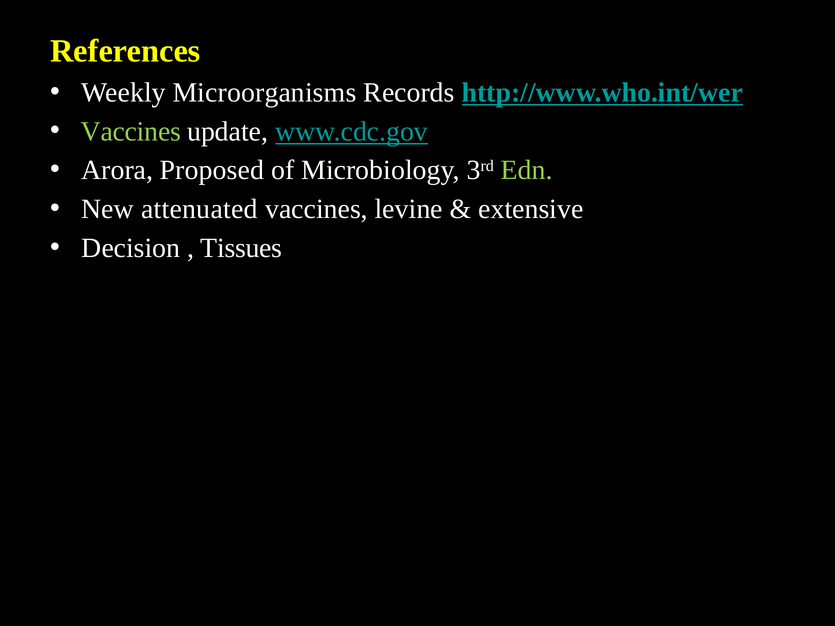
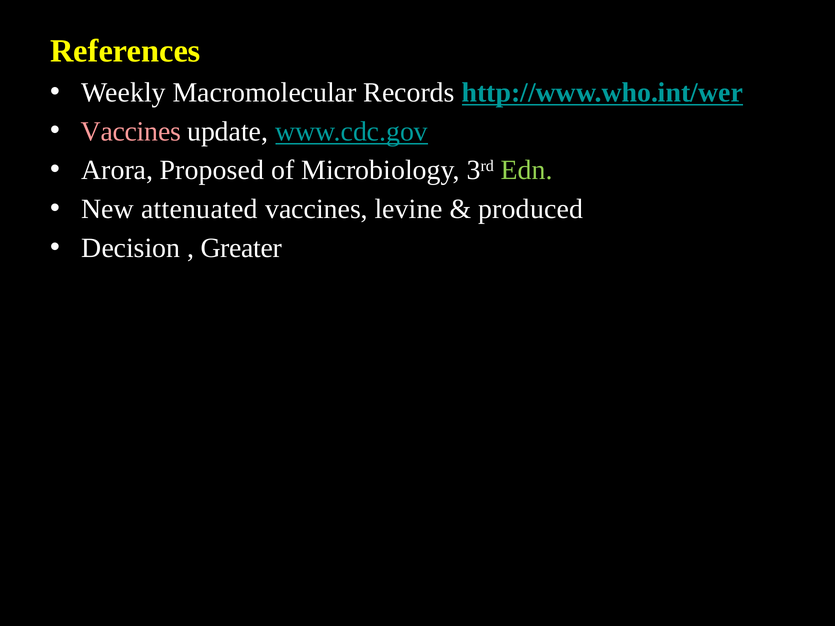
Microorganisms: Microorganisms -> Macromolecular
Vaccines at (131, 131) colour: light green -> pink
extensive: extensive -> produced
Tissues: Tissues -> Greater
